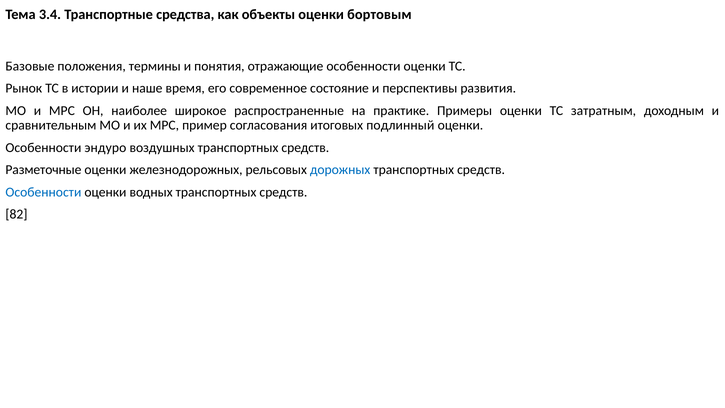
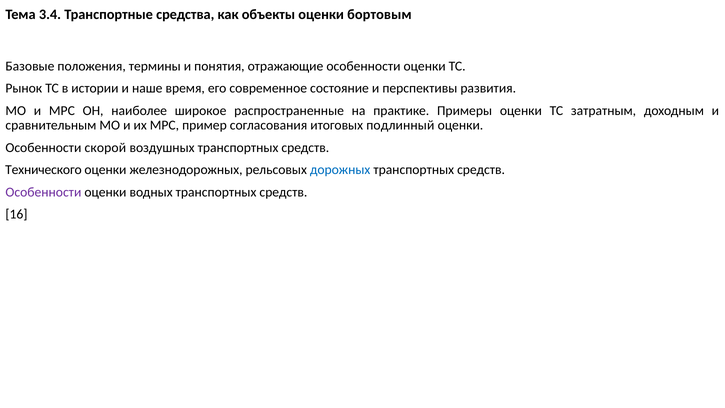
эндуро: эндуро -> скорой
Разметочные: Разметочные -> Технического
Особенности at (43, 192) colour: blue -> purple
82: 82 -> 16
